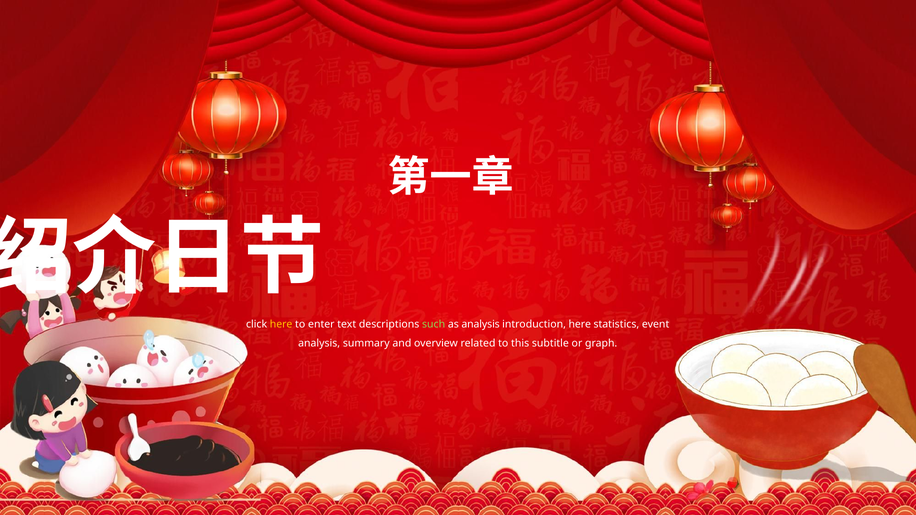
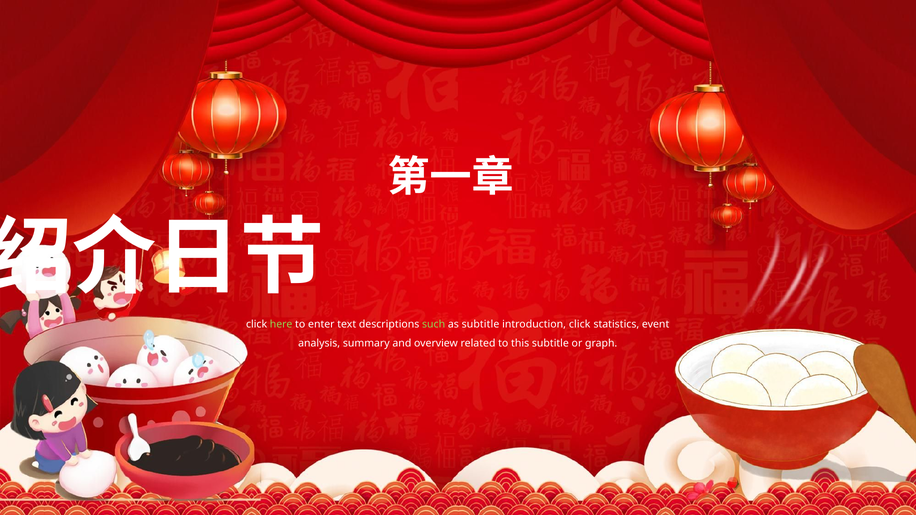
here at (281, 324) colour: yellow -> light green
as analysis: analysis -> subtitle
introduction here: here -> click
